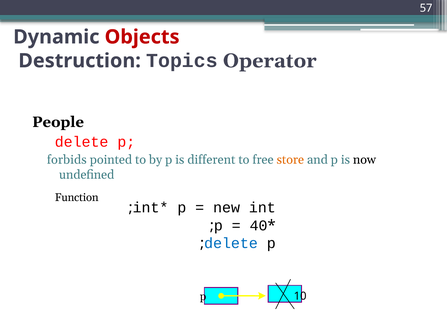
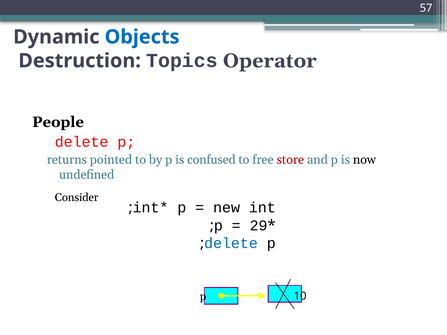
Objects colour: red -> blue
forbids: forbids -> returns
different: different -> confused
store colour: orange -> red
Function: Function -> Consider
40: 40 -> 29
